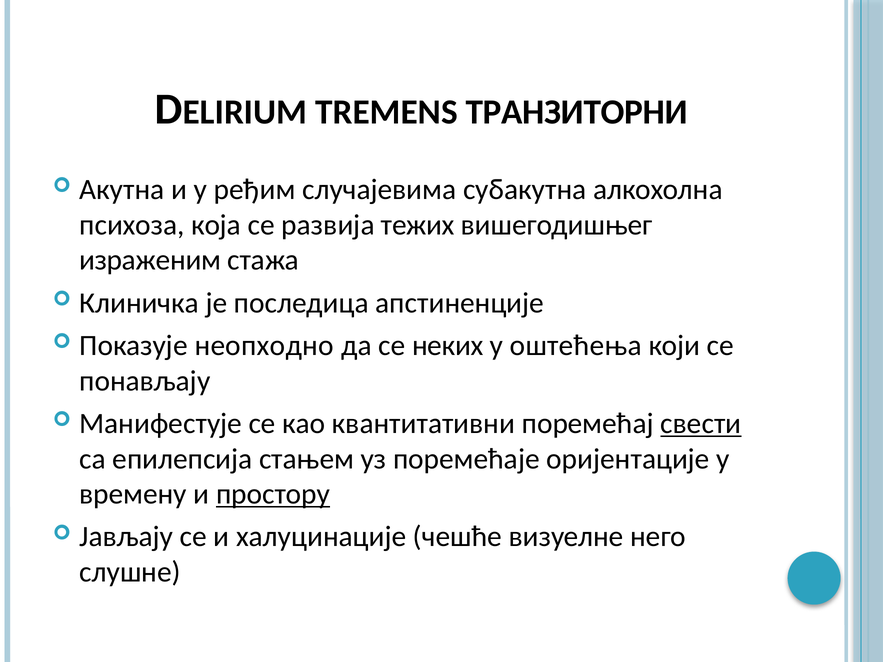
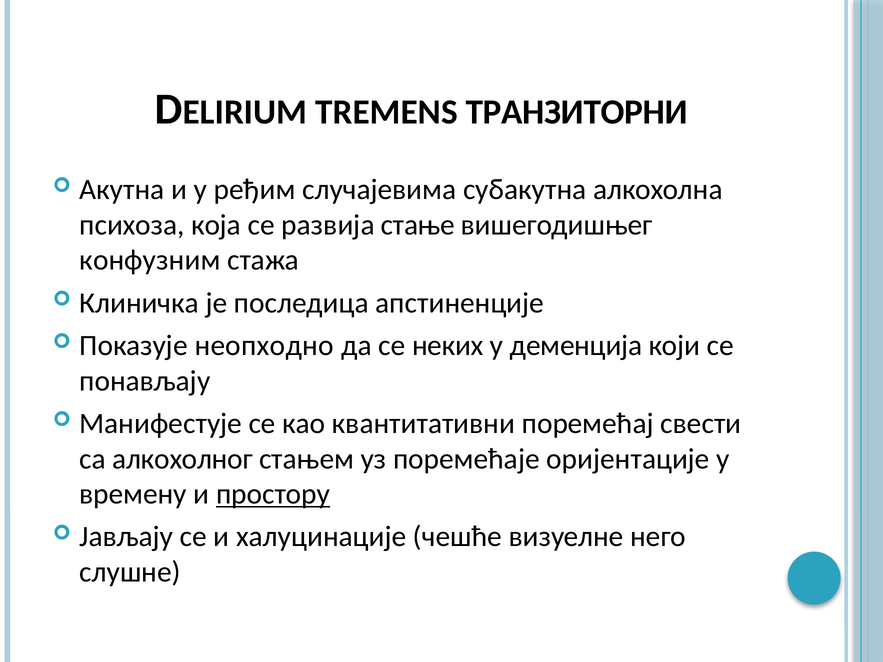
тежих: тежих -> стање
израженим: израженим -> конфузним
оштећења: оштећења -> деменција
свести underline: present -> none
епилепсија: епилепсија -> алкохолног
